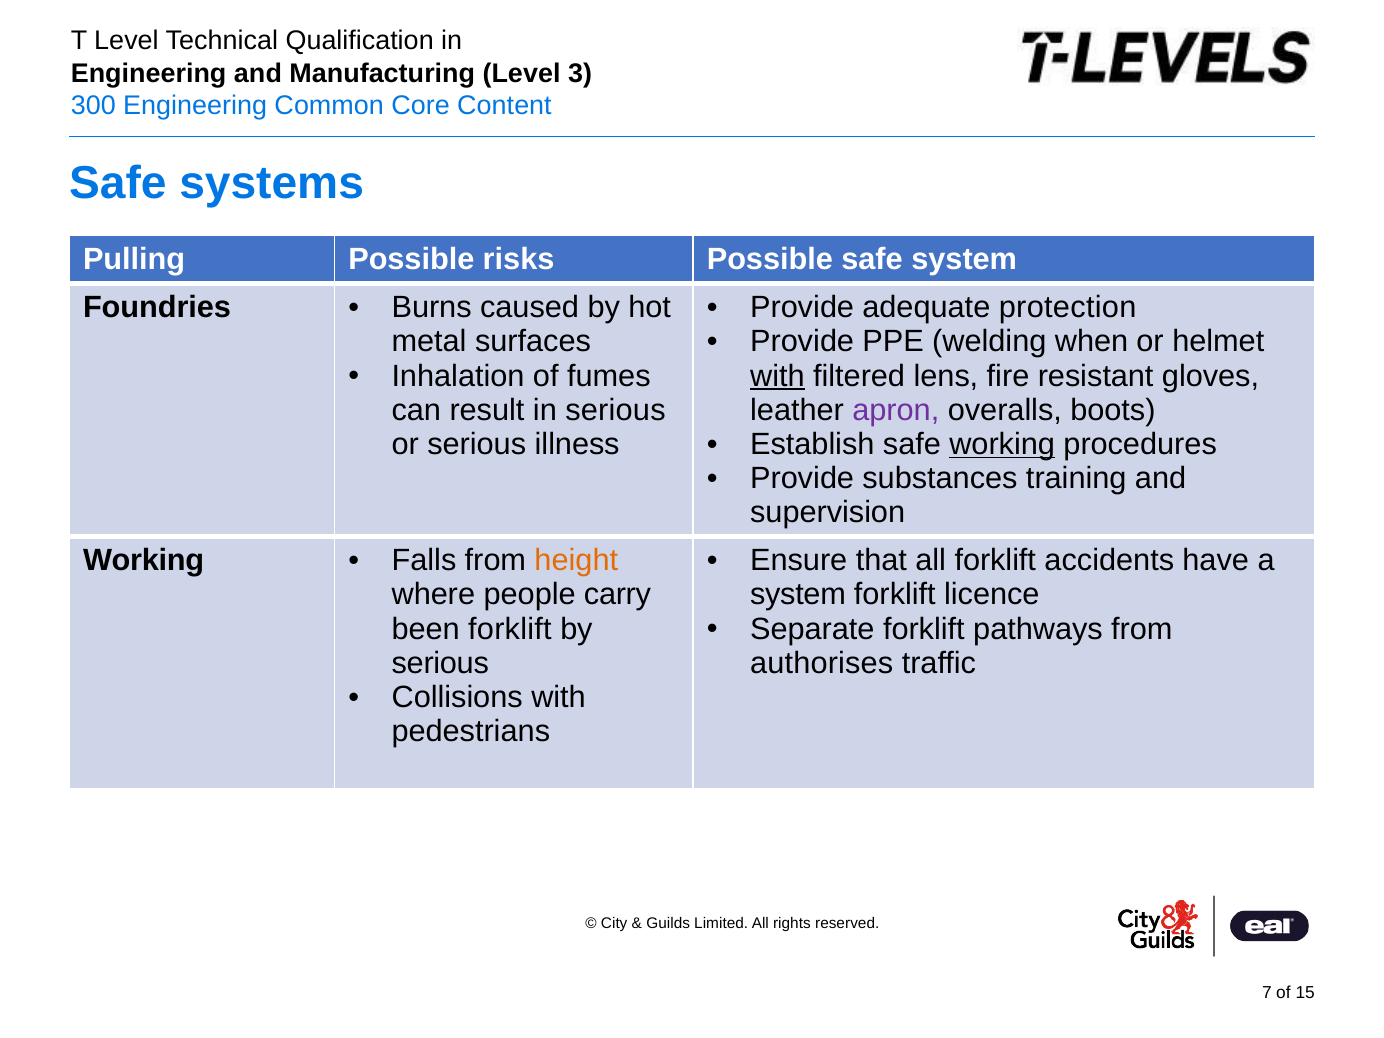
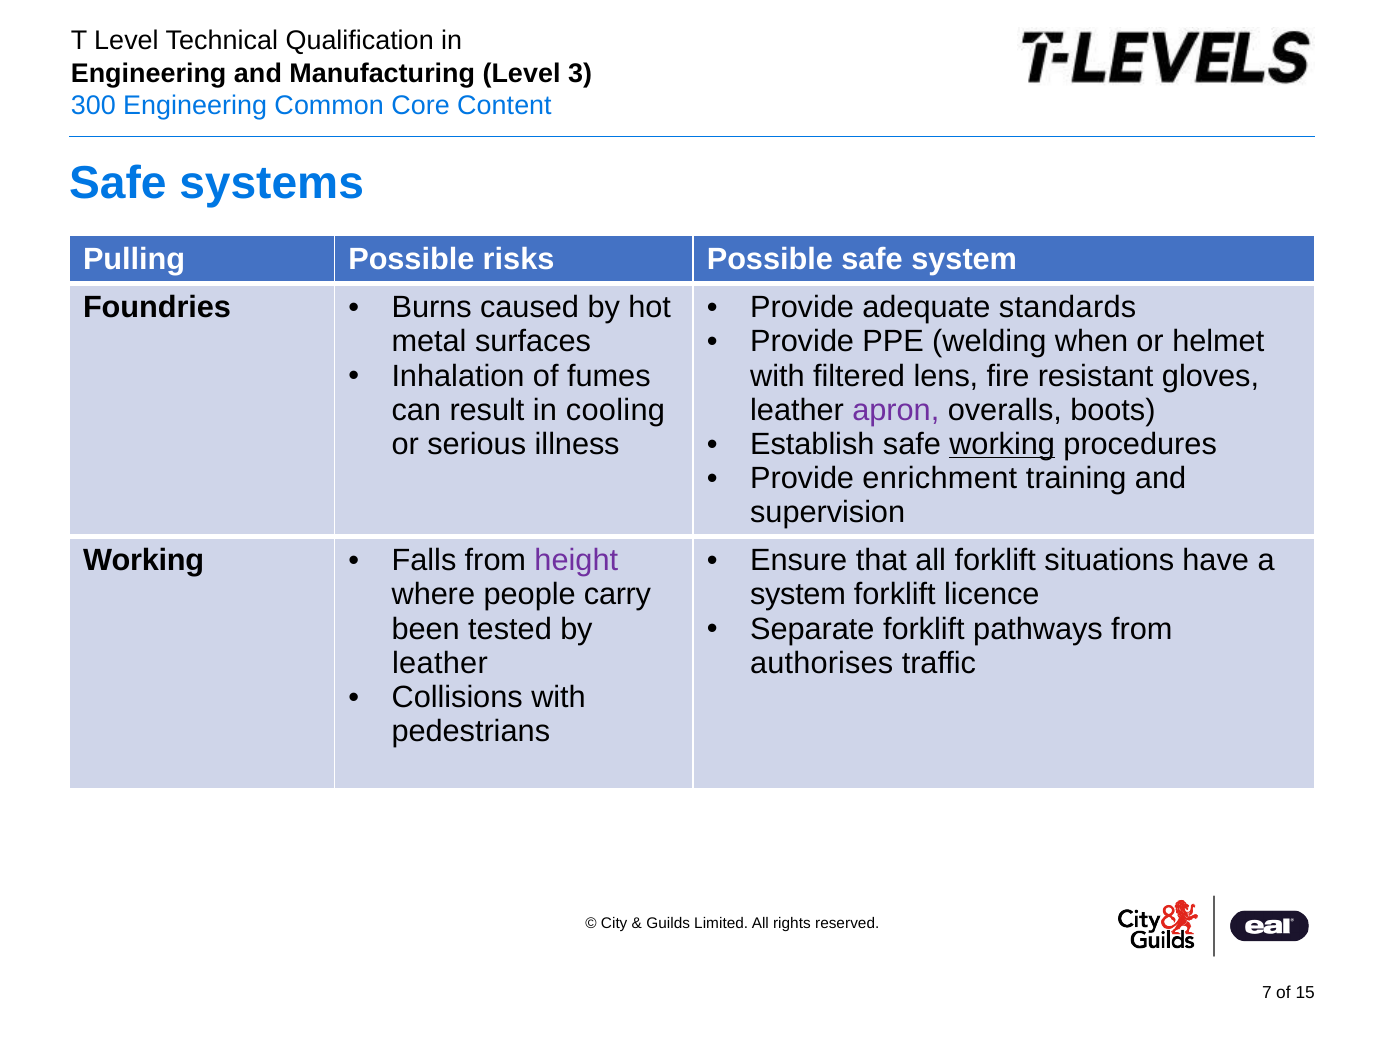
protection: protection -> standards
with at (777, 376) underline: present -> none
in serious: serious -> cooling
substances: substances -> enrichment
height colour: orange -> purple
accidents: accidents -> situations
been forklift: forklift -> tested
serious at (440, 663): serious -> leather
